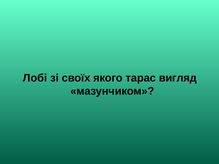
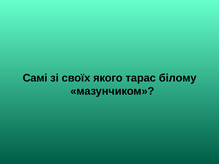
Лобі: Лобі -> Самі
вигляд: вигляд -> білому
